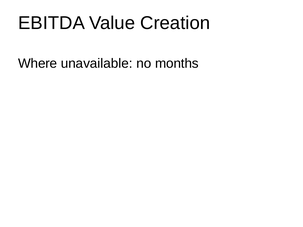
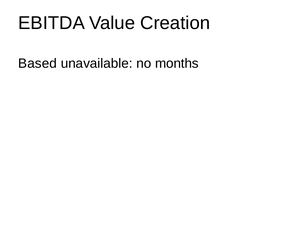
Where: Where -> Based
